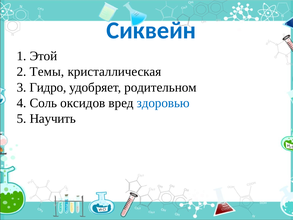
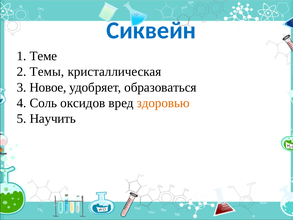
Этой: Этой -> Теме
Гидро: Гидро -> Новое
родительном: родительном -> образоваться
здоровью colour: blue -> orange
